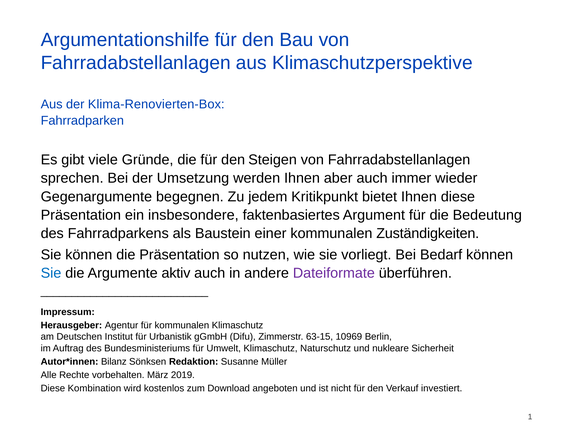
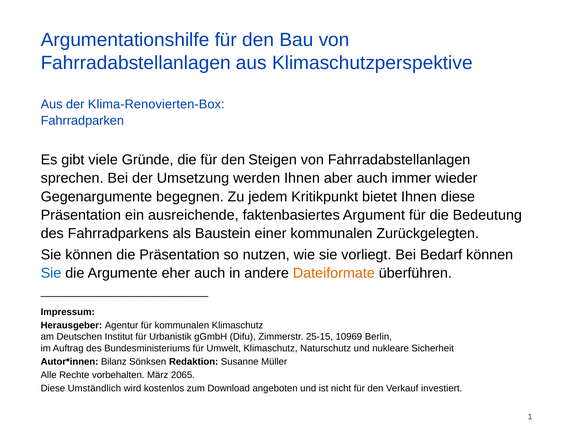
insbesondere: insbesondere -> ausreichende
Zuständigkeiten: Zuständigkeiten -> Zurückgelegten
aktiv: aktiv -> eher
Dateiformate colour: purple -> orange
63-15: 63-15 -> 25-15
2019: 2019 -> 2065
Kombination: Kombination -> Umständlich
